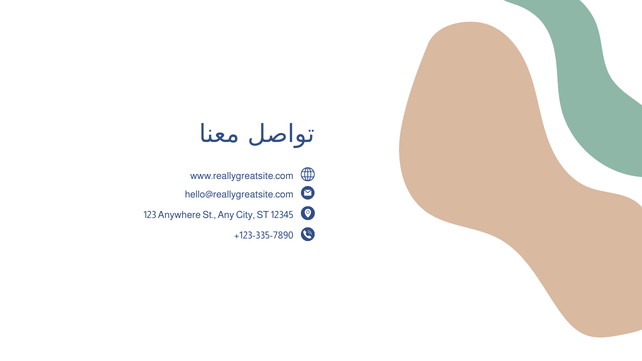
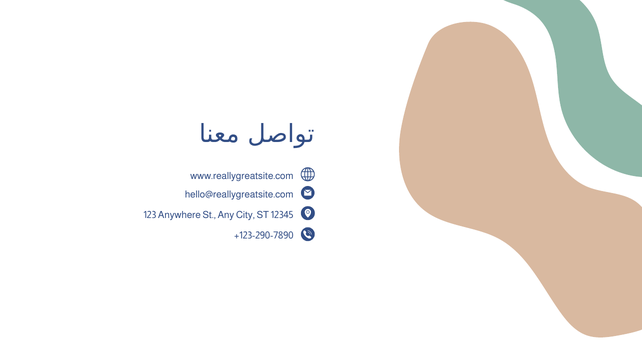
+123-335-7890: +123-335-7890 -> +123-290-7890
